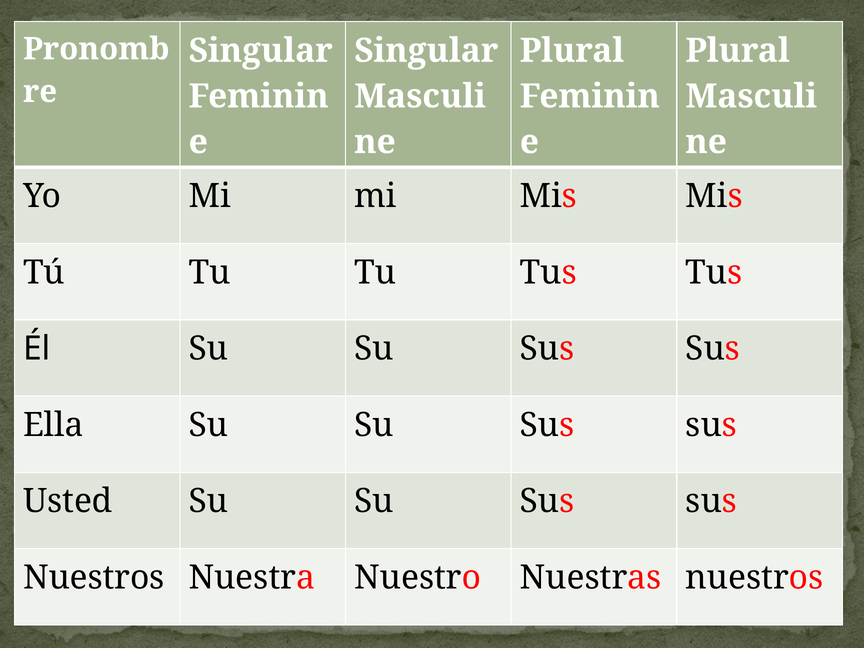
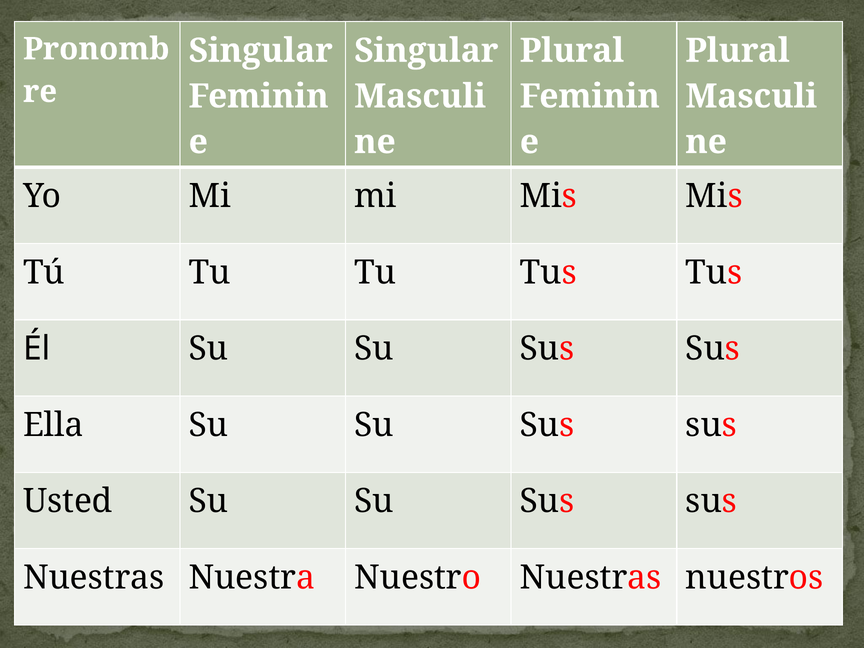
Nuestros at (94, 578): Nuestros -> Nuestras
